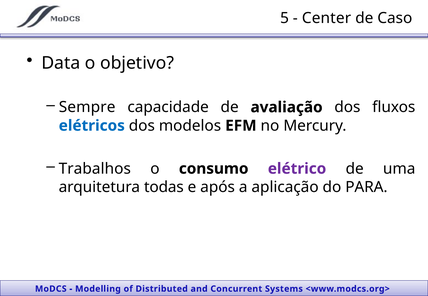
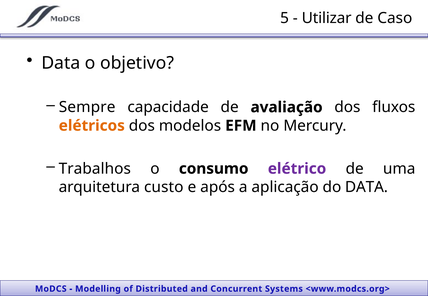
Center: Center -> Utilizar
elétricos colour: blue -> orange
todas: todas -> custo
do PARA: PARA -> DATA
